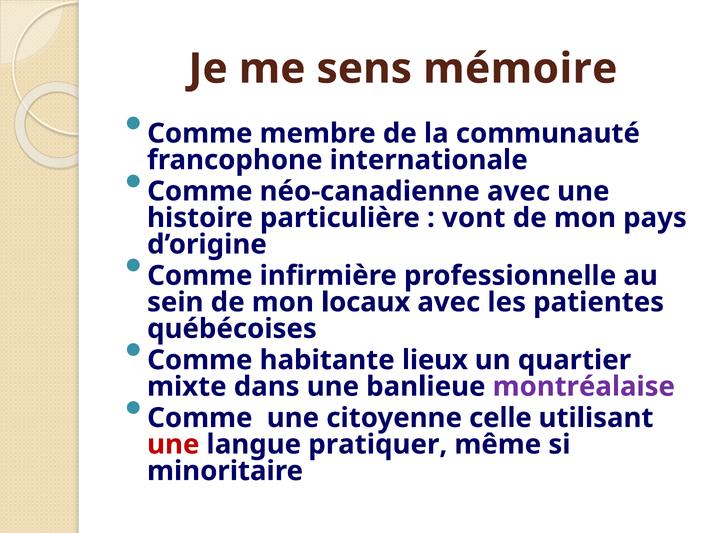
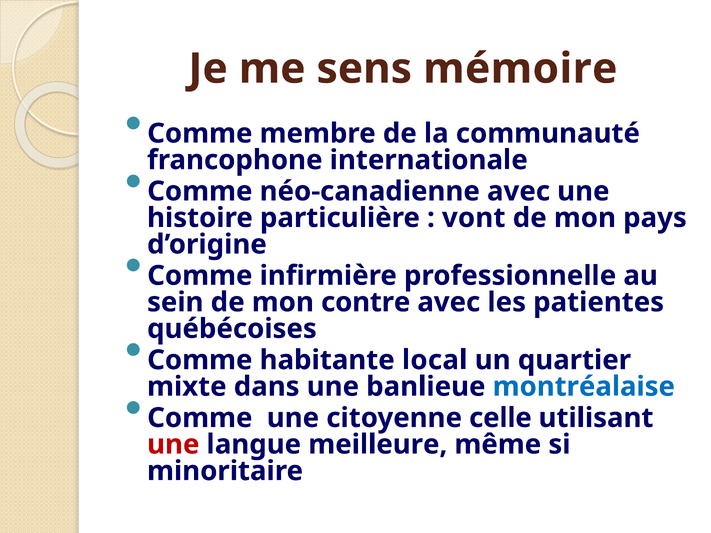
locaux: locaux -> contre
lieux: lieux -> local
montréalaise colour: purple -> blue
pratiquer: pratiquer -> meilleure
